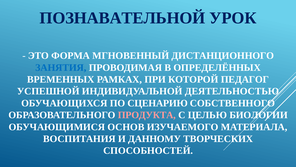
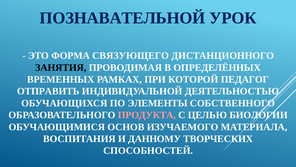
МГНОВЕННЫЙ: МГНОВЕННЫЙ -> СВЯЗУЮЩЕГО
ЗАНЯТИЯ colour: blue -> black
УСПЕШНОЙ: УСПЕШНОЙ -> ОТПРАВИТЬ
СЦЕНАРИЮ: СЦЕНАРИЮ -> ЭЛЕМЕНТЫ
